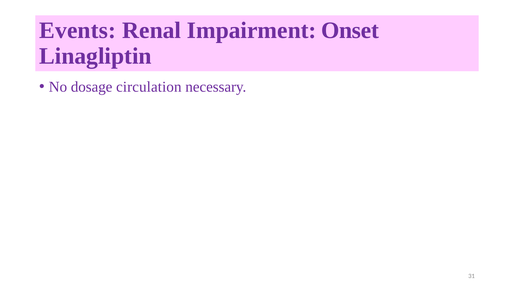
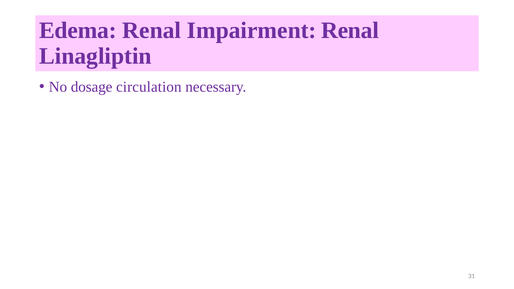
Events: Events -> Edema
Impairment Onset: Onset -> Renal
